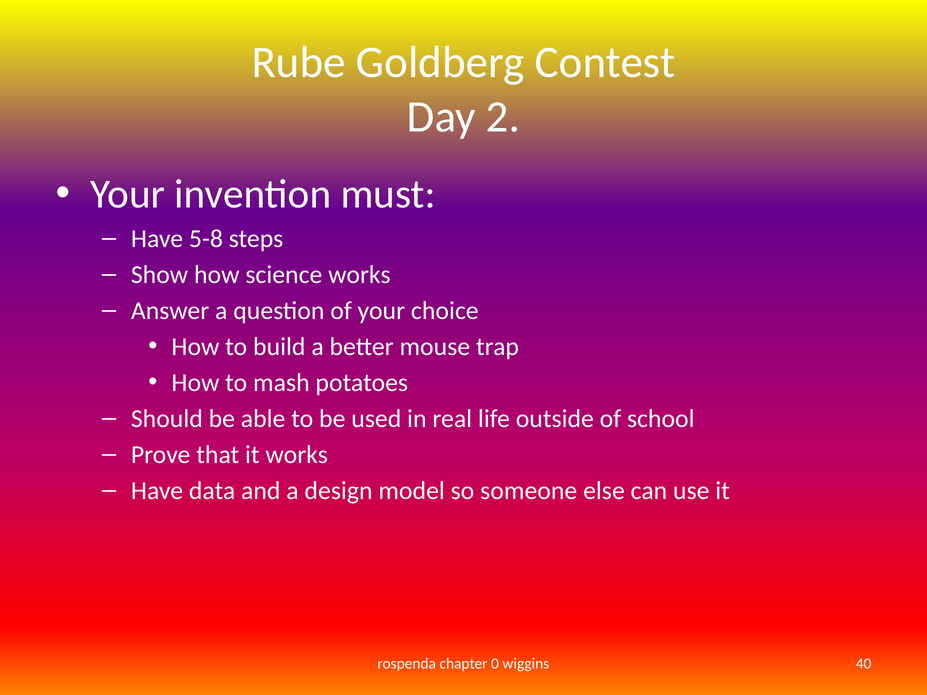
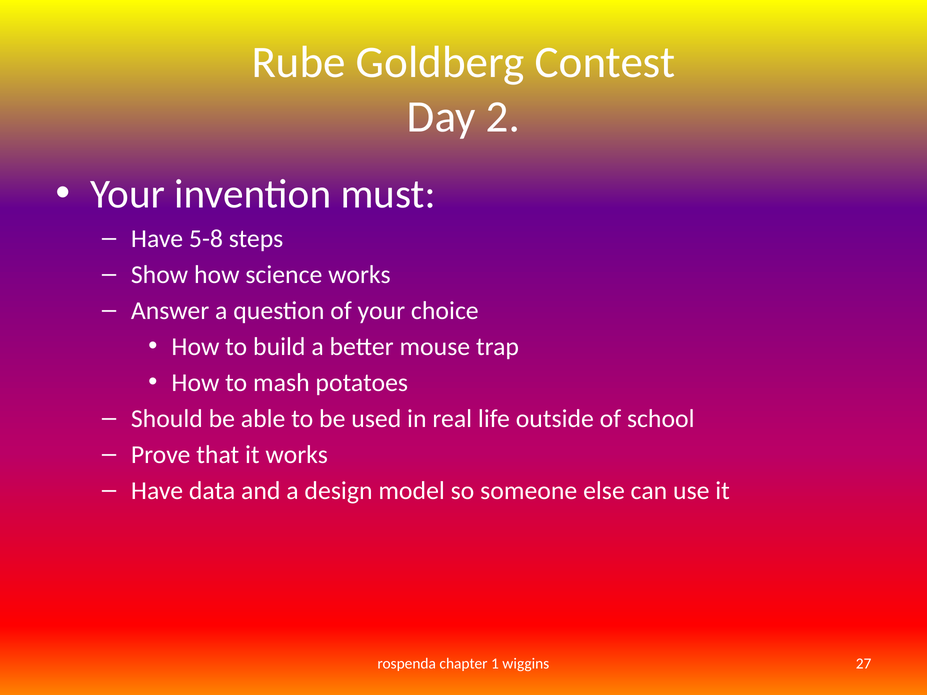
0: 0 -> 1
40: 40 -> 27
